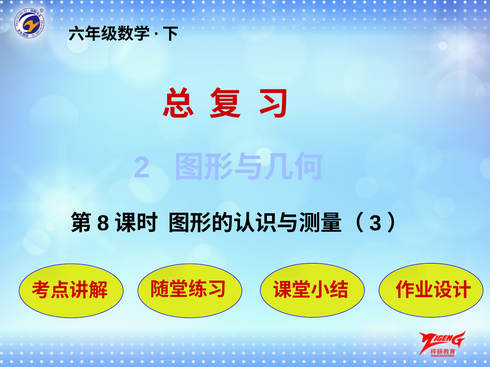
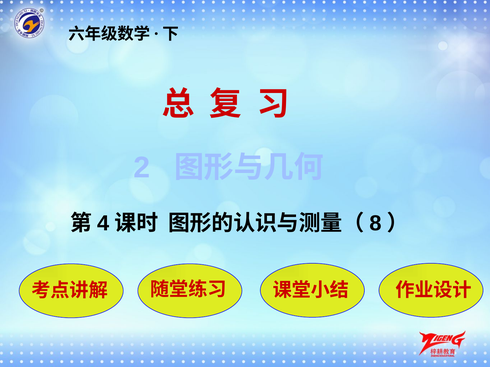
8: 8 -> 4
3: 3 -> 8
